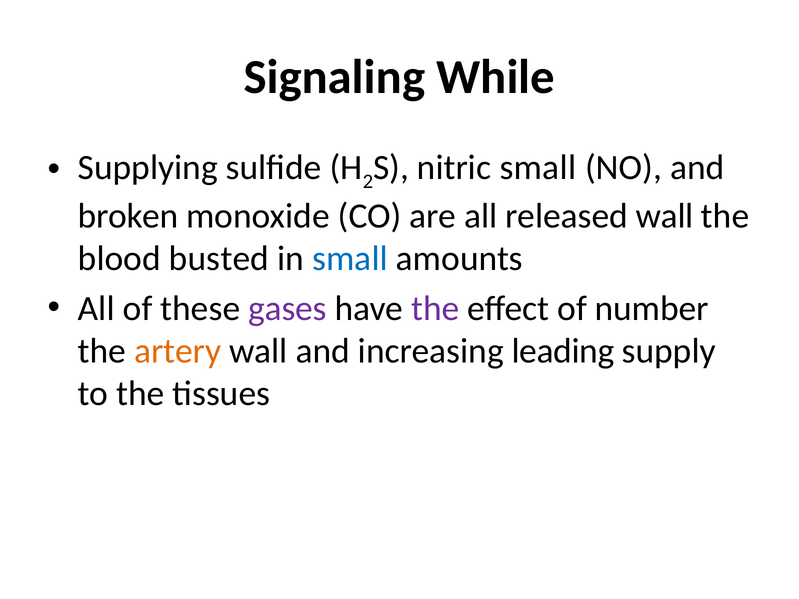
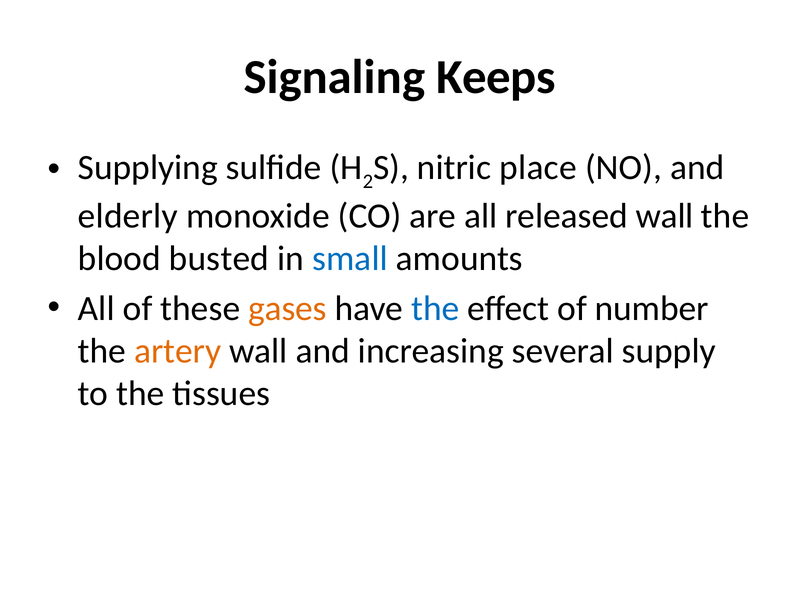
While: While -> Keeps
nitric small: small -> place
broken: broken -> elderly
gases colour: purple -> orange
the at (435, 308) colour: purple -> blue
leading: leading -> several
